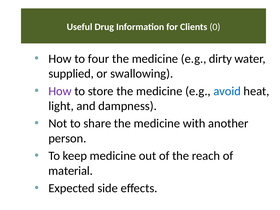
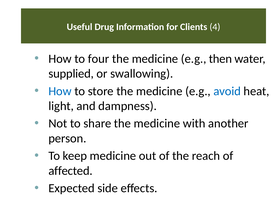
0: 0 -> 4
dirty: dirty -> then
How at (60, 91) colour: purple -> blue
material: material -> affected
